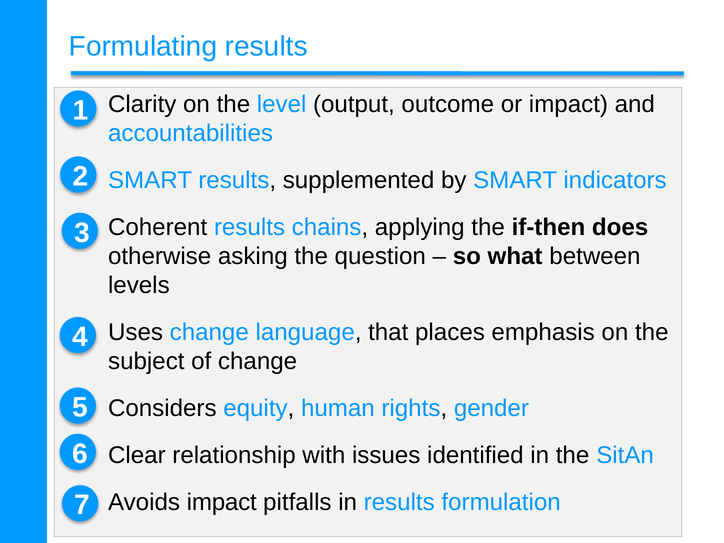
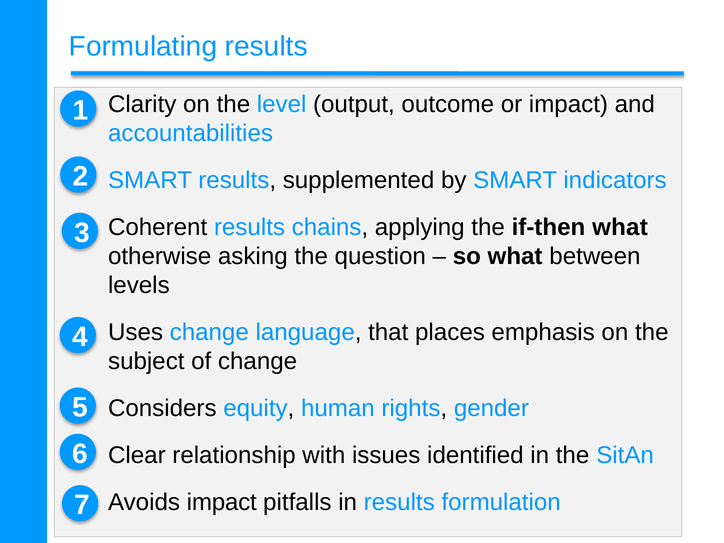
if-then does: does -> what
